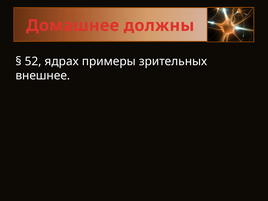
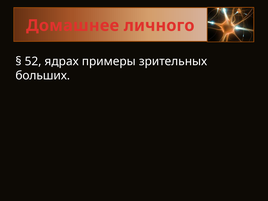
должны: должны -> личного
внешнее: внешнее -> больших
